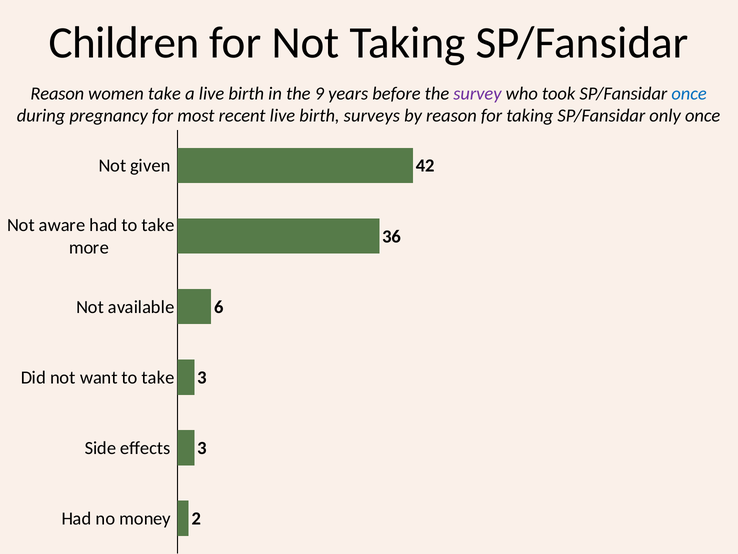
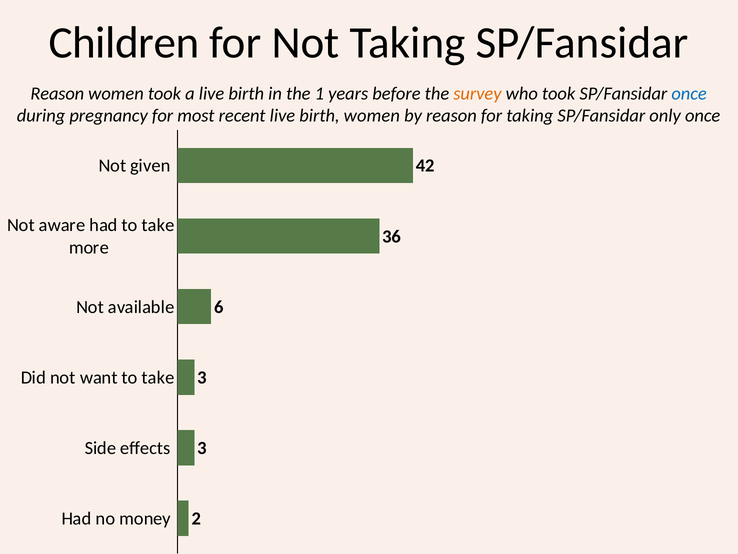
women take: take -> took
9: 9 -> 1
survey colour: purple -> orange
birth surveys: surveys -> women
